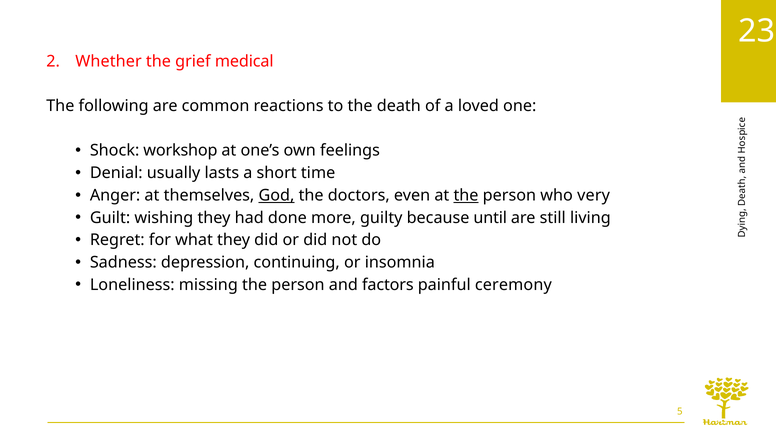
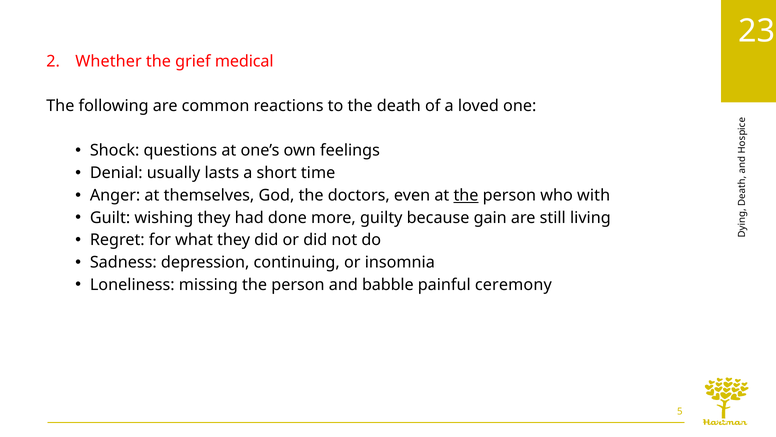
workshop: workshop -> questions
God underline: present -> none
very: very -> with
until: until -> gain
factors: factors -> babble
